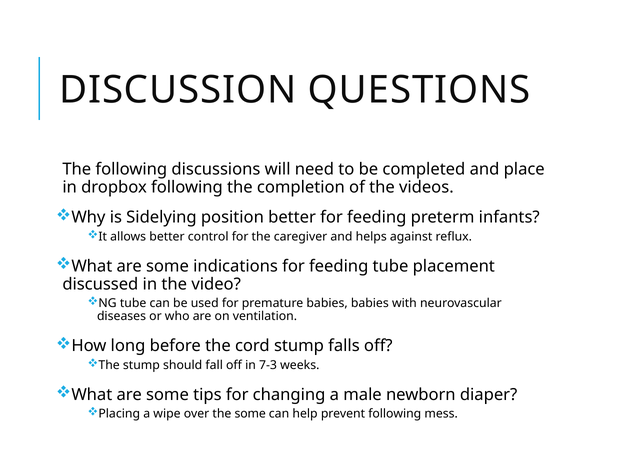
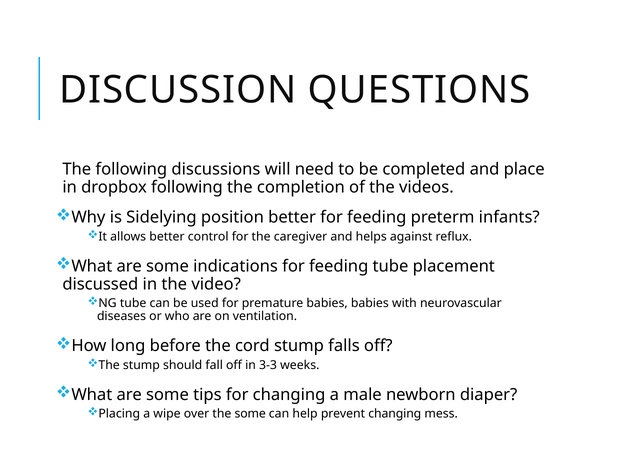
7-3: 7-3 -> 3-3
prevent following: following -> changing
